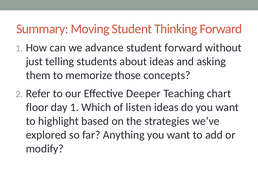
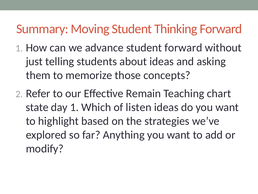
Deeper: Deeper -> Remain
floor: floor -> state
